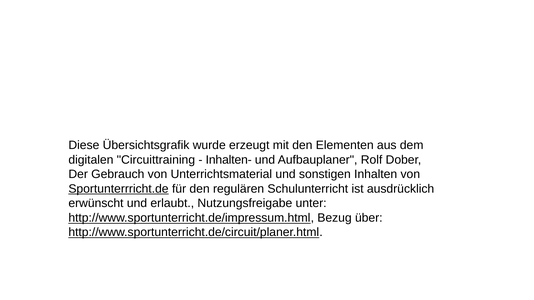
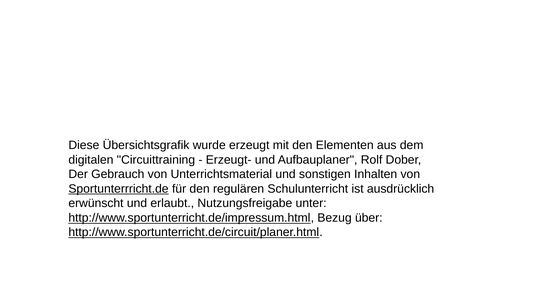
Inhalten-: Inhalten- -> Erzeugt-
